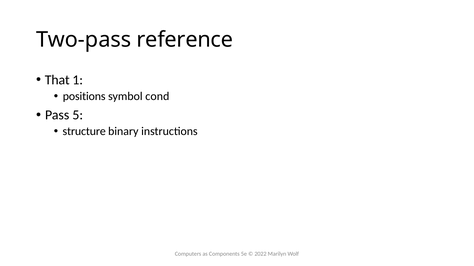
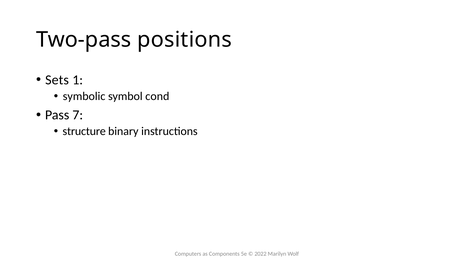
reference: reference -> positions
That: That -> Sets
positions: positions -> symbolic
5: 5 -> 7
